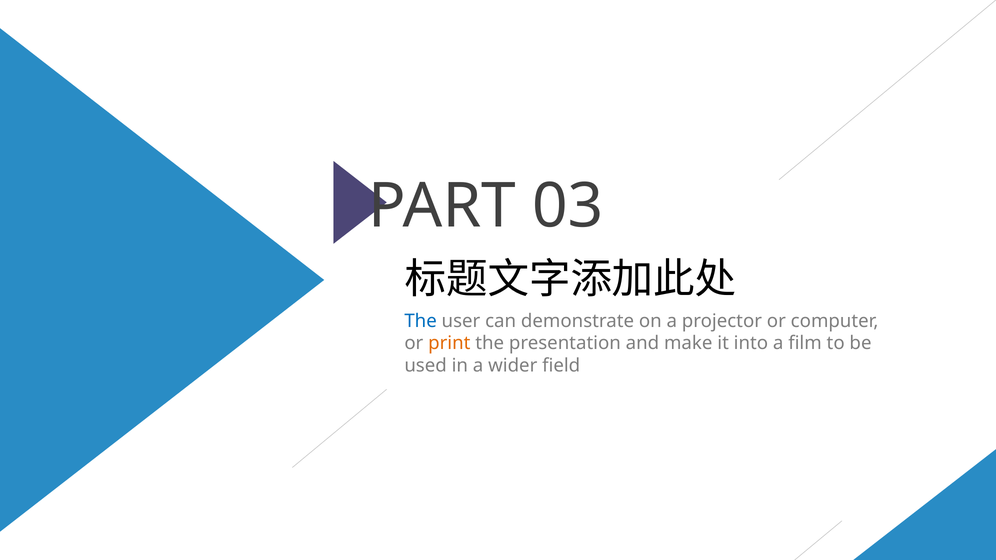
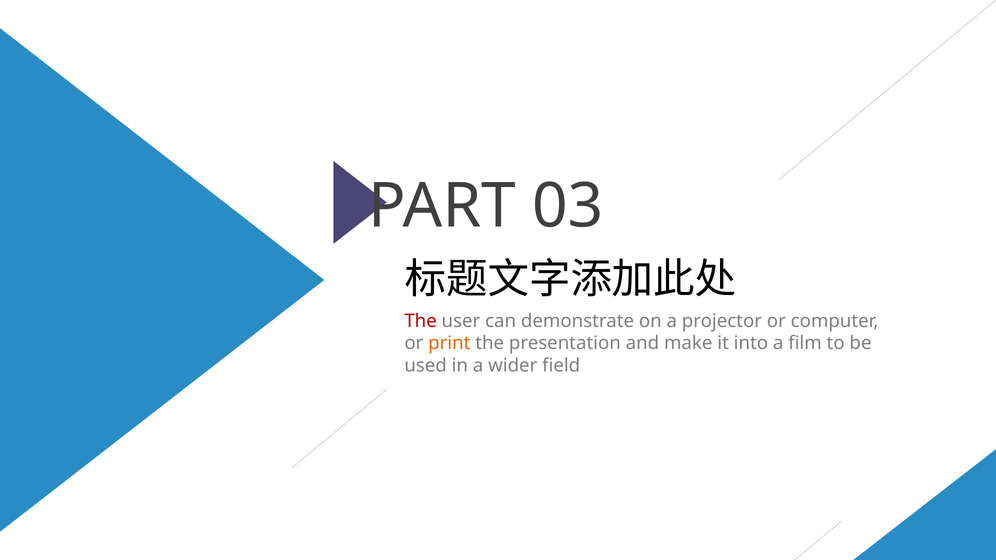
The at (421, 321) colour: blue -> red
